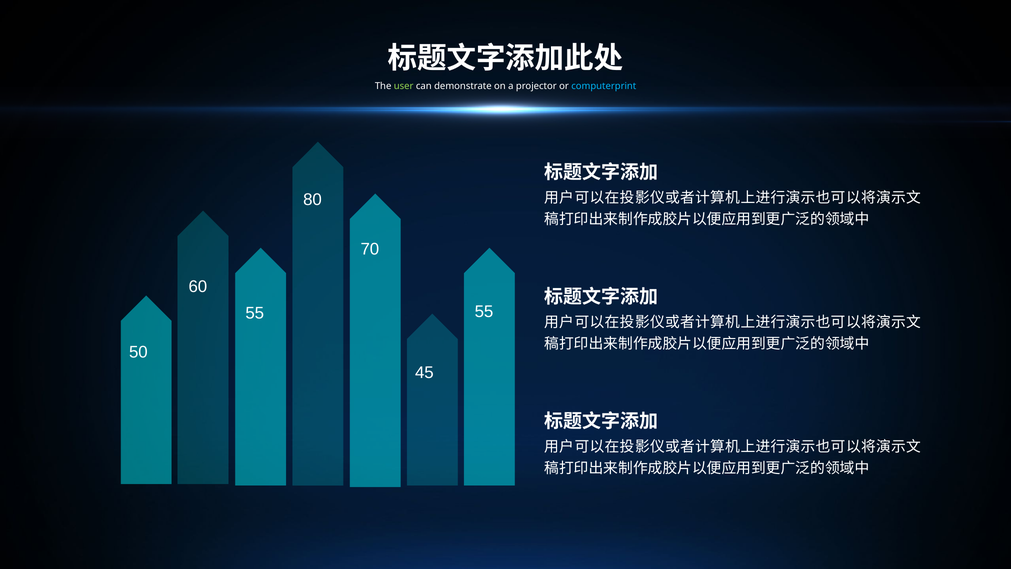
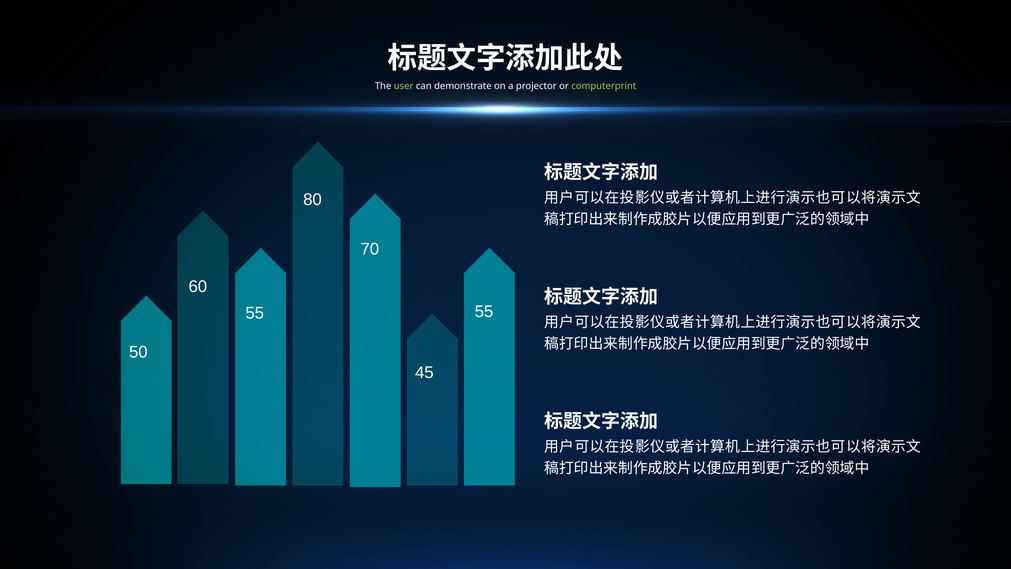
computerprint colour: light blue -> light green
